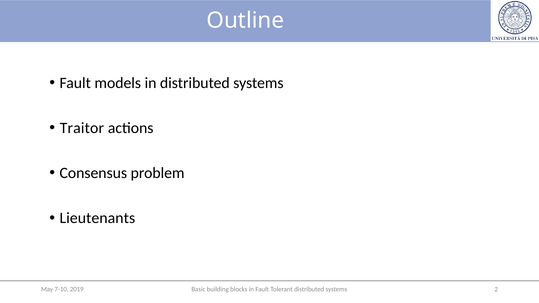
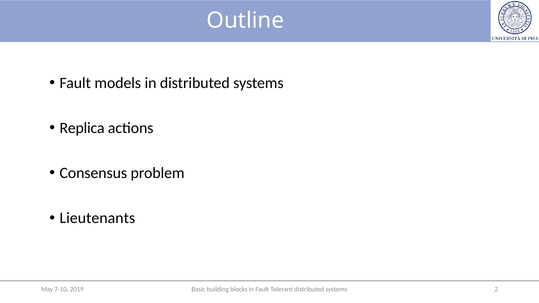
Traitor: Traitor -> Replica
